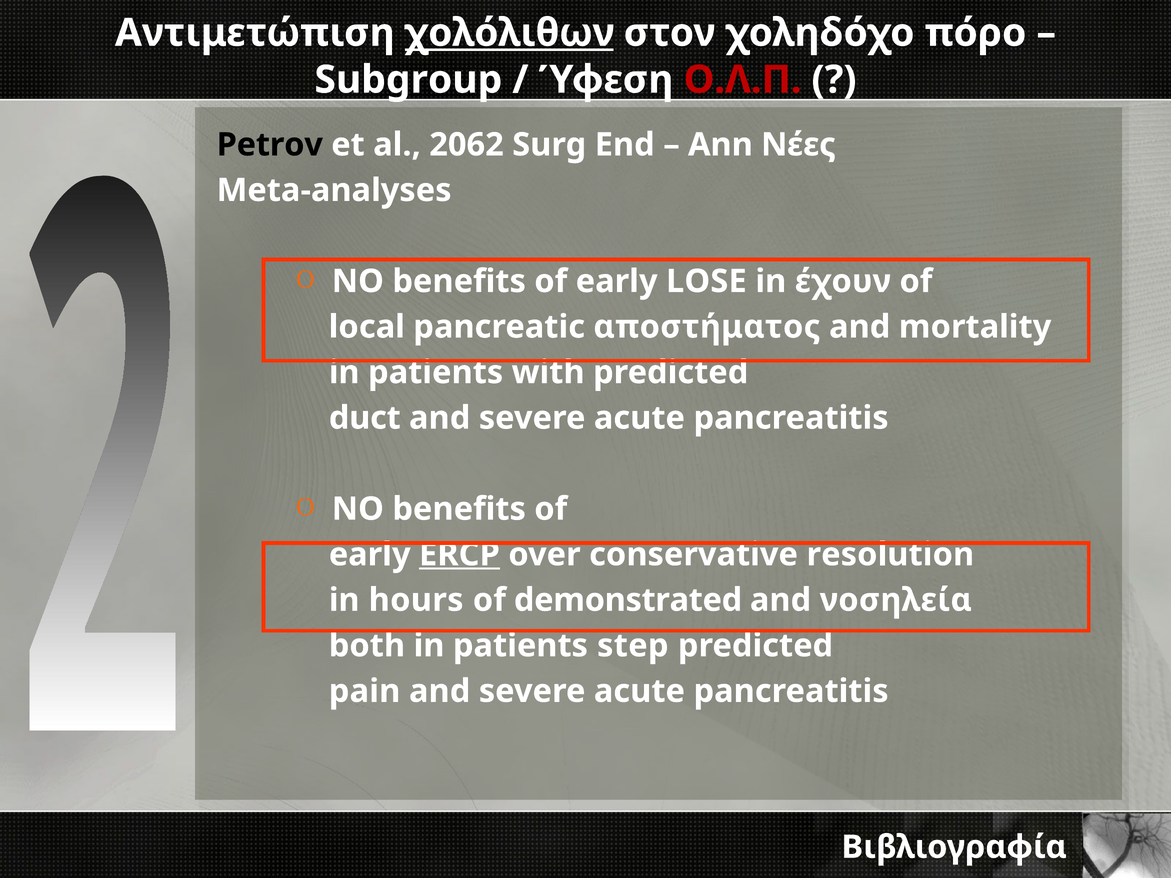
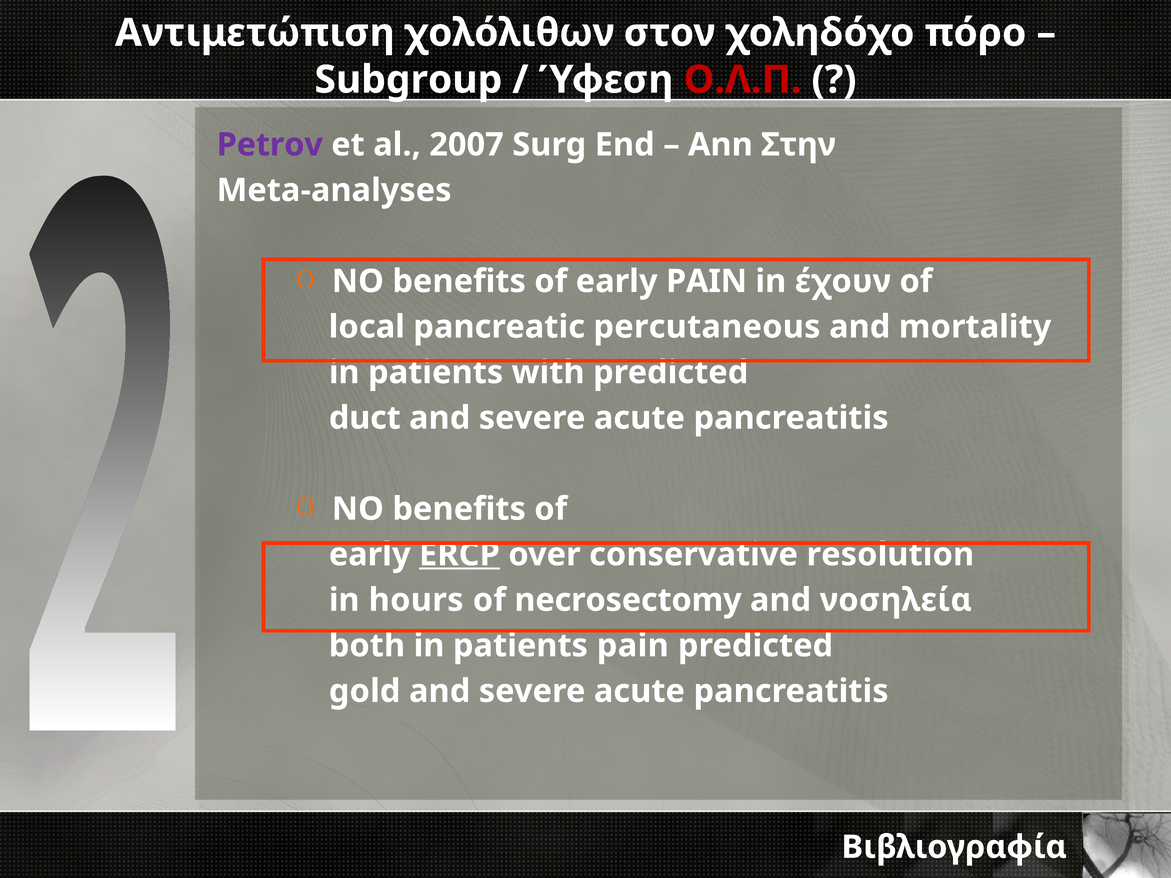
χολόλιθων underline: present -> none
Petrov colour: black -> purple
2062: 2062 -> 2007
Νέες: Νέες -> Στην
early LOSE: LOSE -> PAIN
αποστήματος: αποστήματος -> percutaneous
demonstrated: demonstrated -> necrosectomy
patients step: step -> pain
pain: pain -> gold
